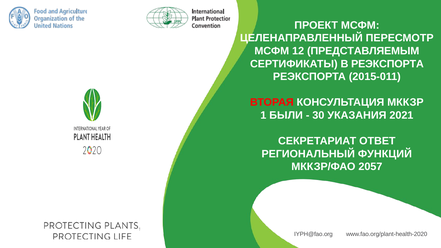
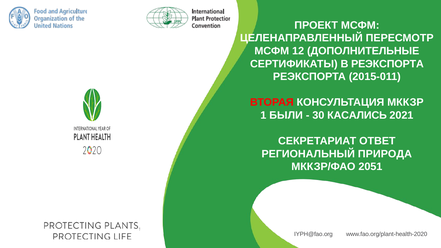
ПРЕДСТАВЛЯЕМЫМ: ПРЕДСТАВЛЯЕМЫМ -> ДОПОЛНИТЕЛЬНЫЕ
УКАЗАНИЯ: УКАЗАНИЯ -> КАСАЛИСЬ
ФУНКЦИЙ: ФУНКЦИЙ -> ПРИРОДА
2057: 2057 -> 2051
